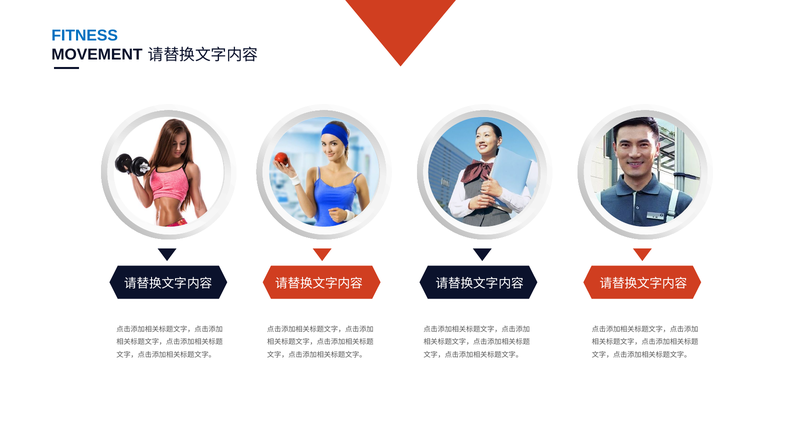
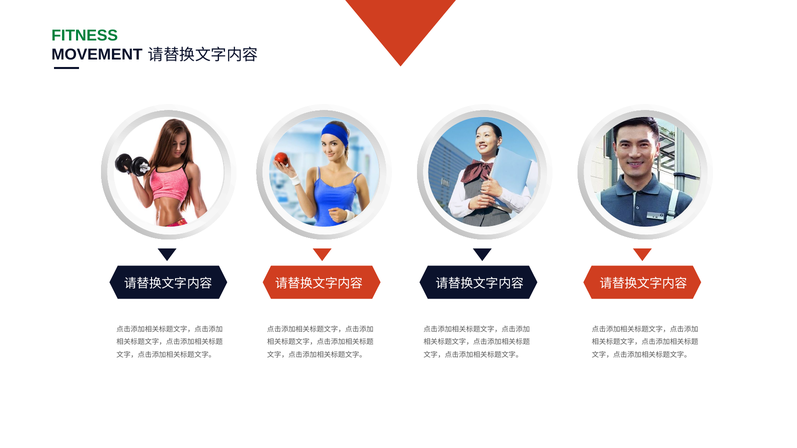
FITNESS colour: blue -> green
